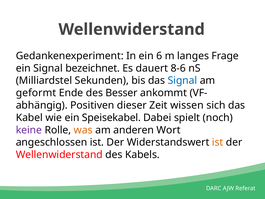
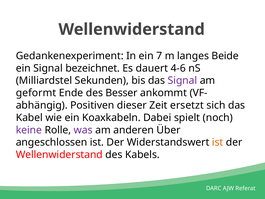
6: 6 -> 7
Frage: Frage -> Beide
8-6: 8-6 -> 4-6
Signal at (182, 80) colour: blue -> purple
wissen: wissen -> ersetzt
Speisekabel: Speisekabel -> Koaxkabeln
was colour: orange -> purple
Wort: Wort -> Über
